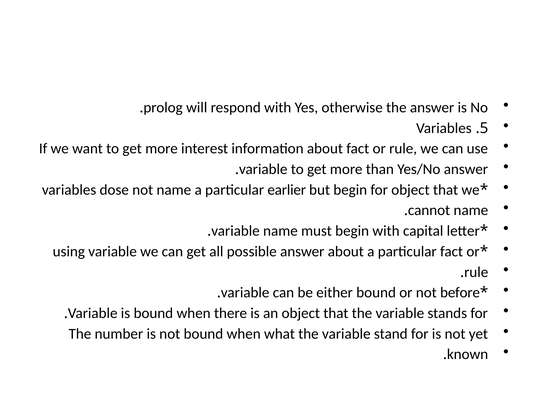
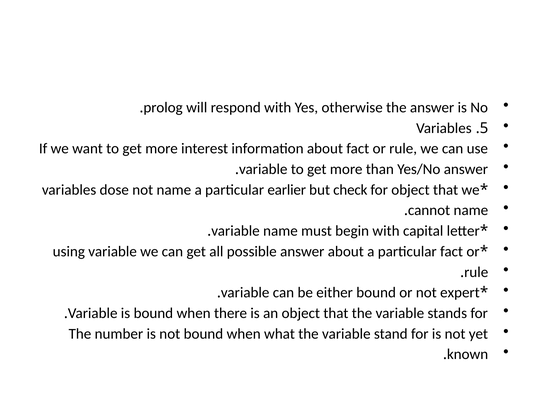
but begin: begin -> check
before: before -> expert
